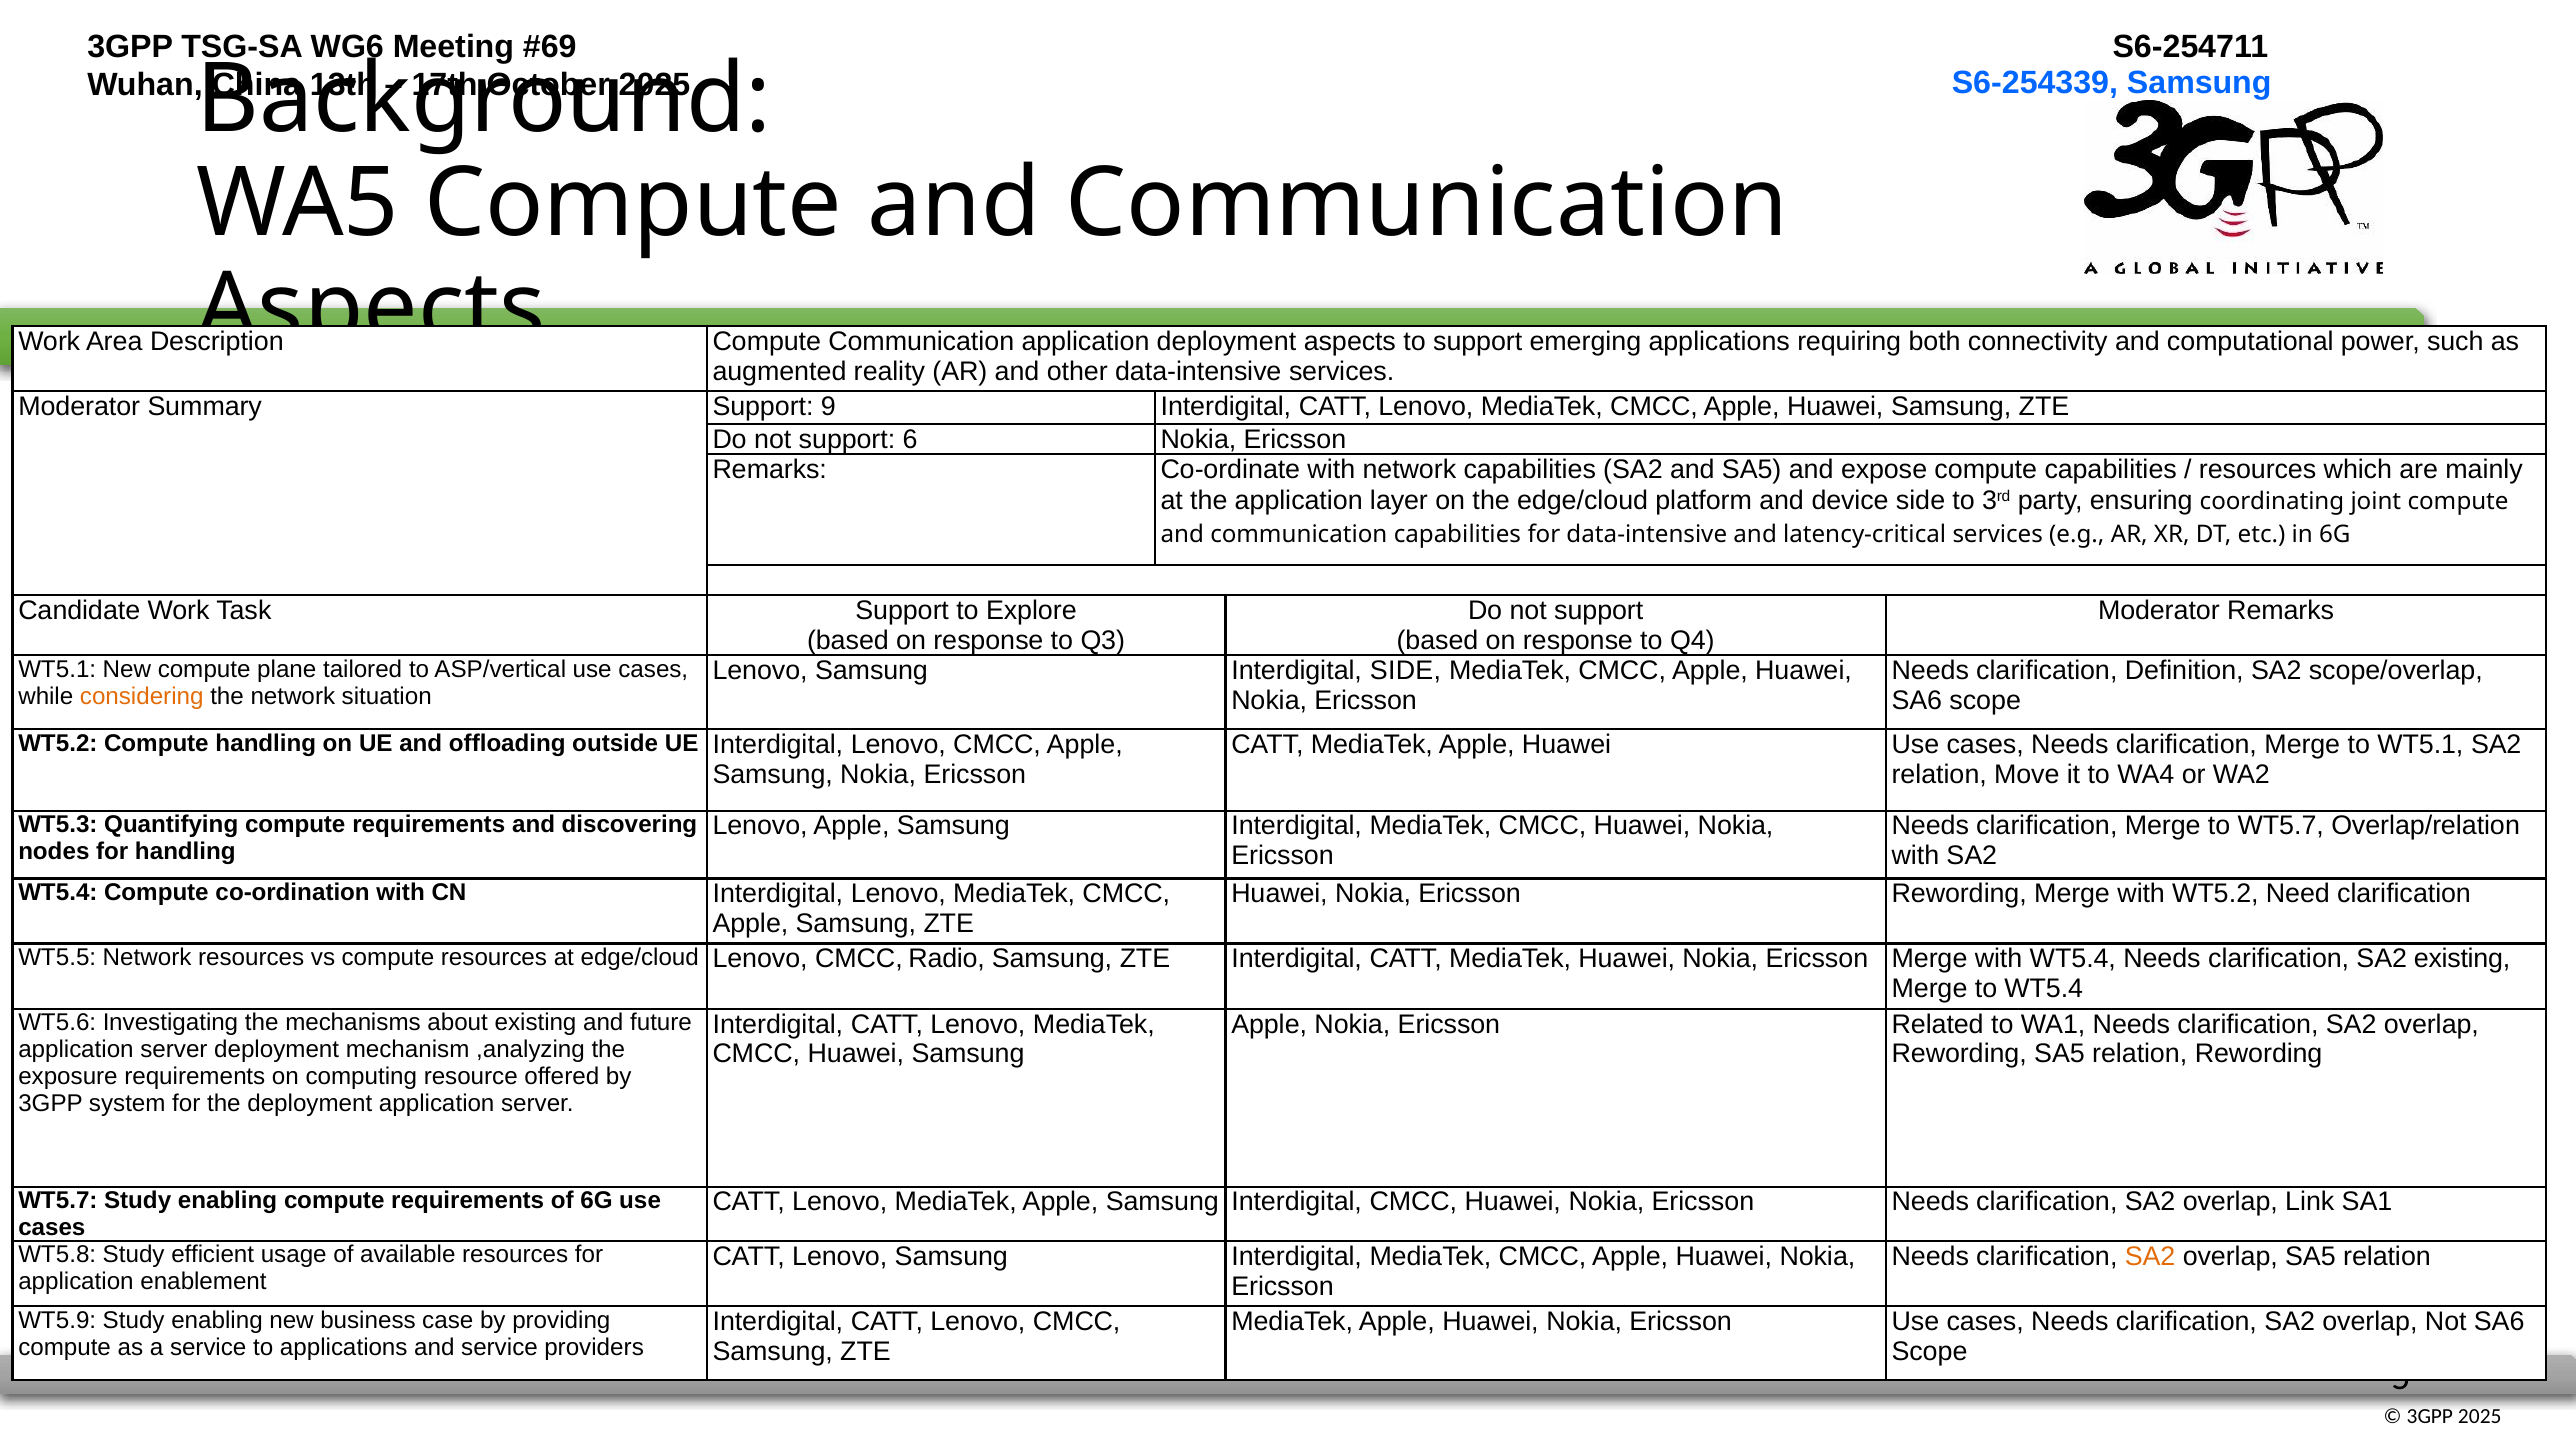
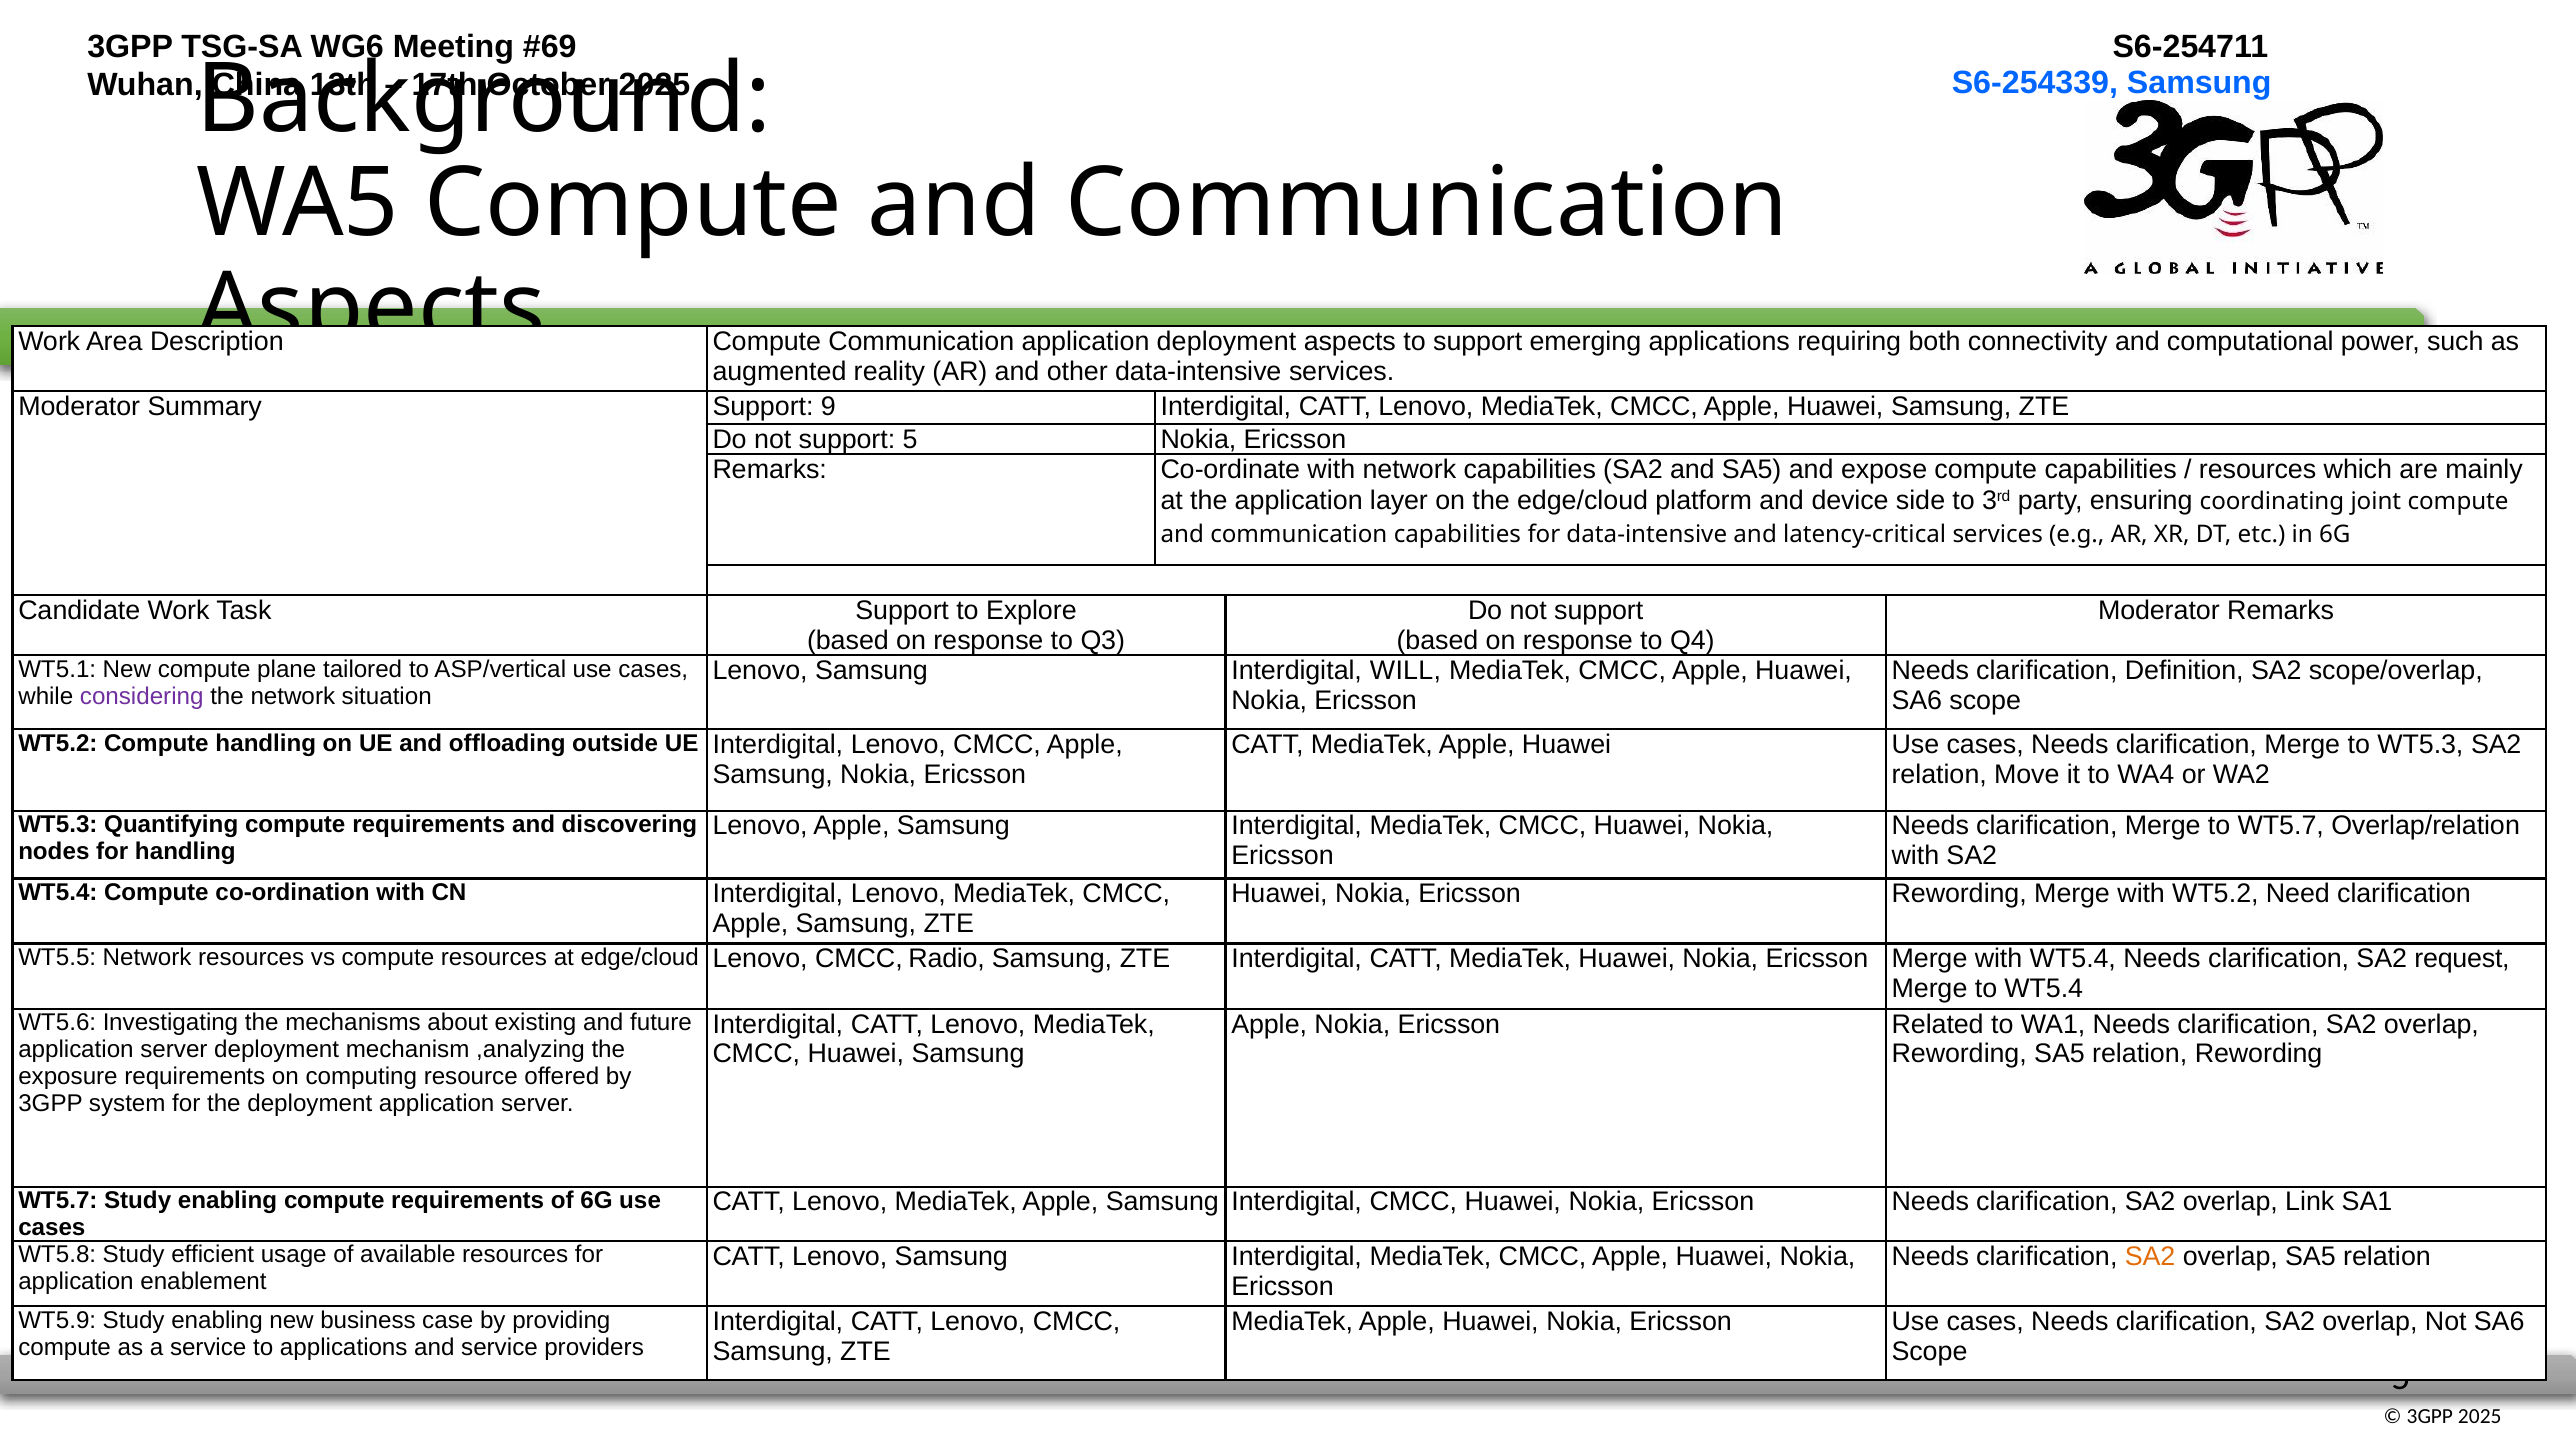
support 6: 6 -> 5
Interdigital SIDE: SIDE -> WILL
considering colour: orange -> purple
to WT5.1: WT5.1 -> WT5.3
SA2 existing: existing -> request
